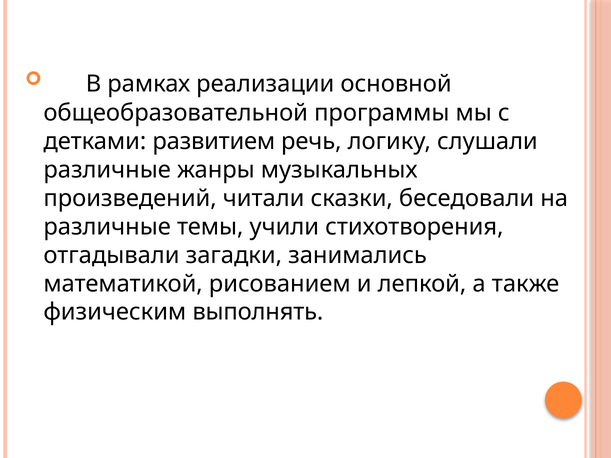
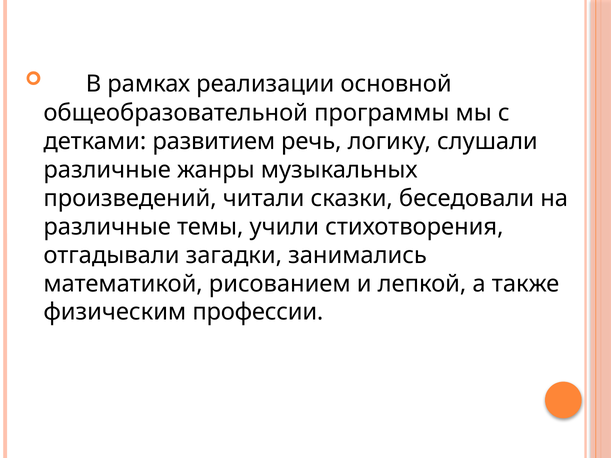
выполнять: выполнять -> профессии
